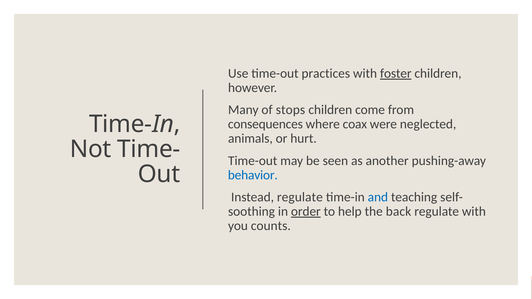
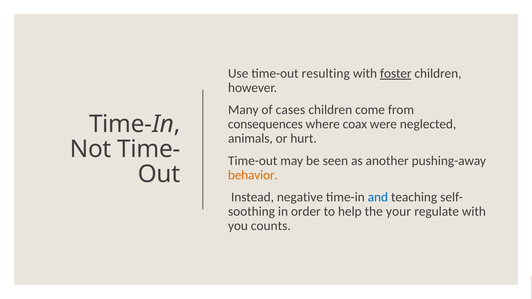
practices: practices -> resulting
stops: stops -> cases
behavior colour: blue -> orange
Instead regulate: regulate -> negative
order underline: present -> none
back: back -> your
